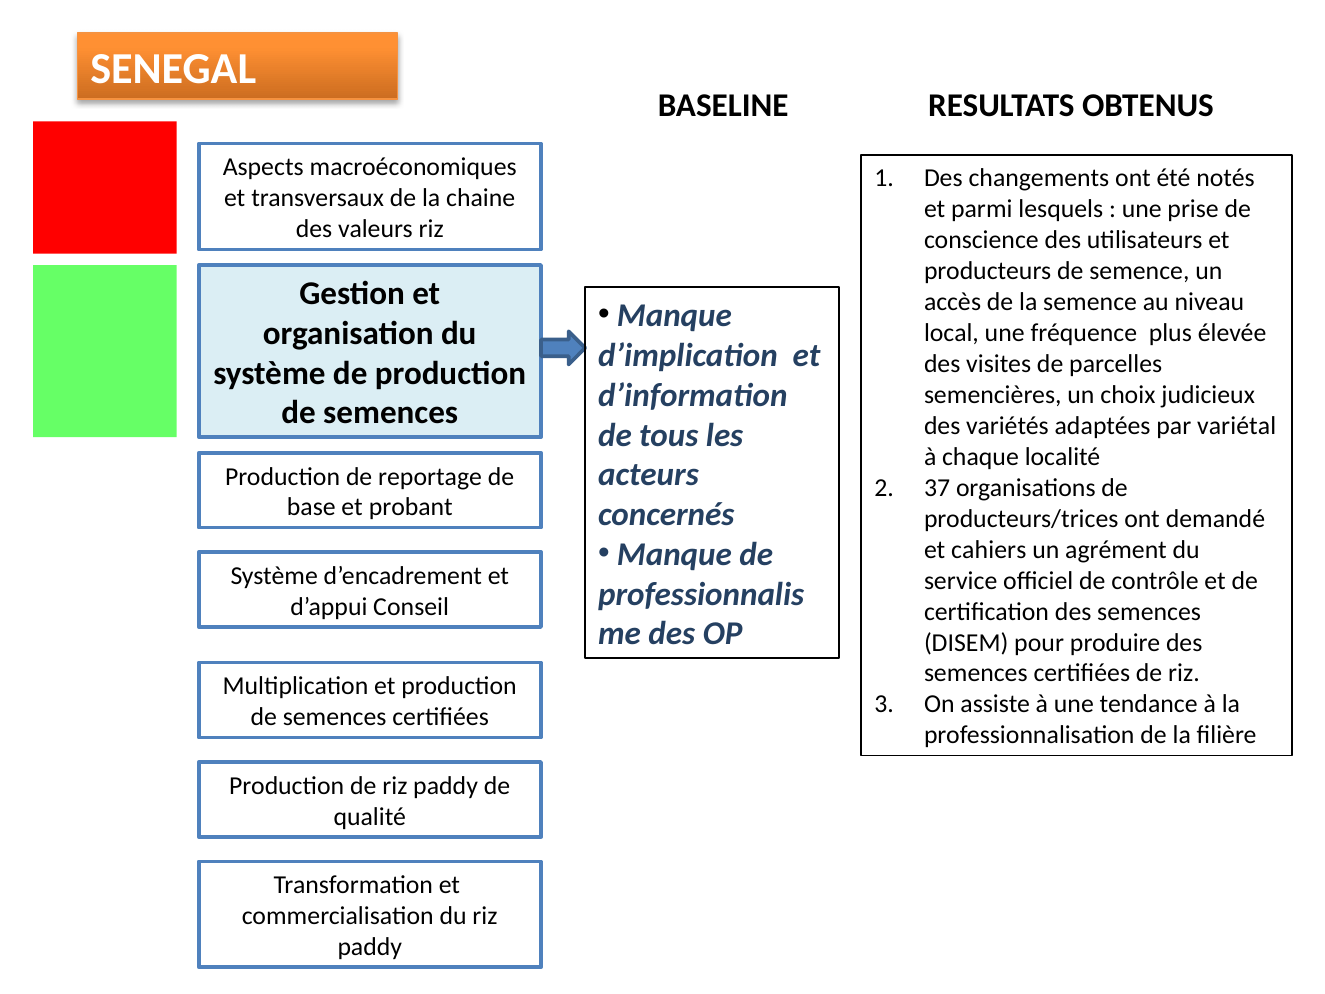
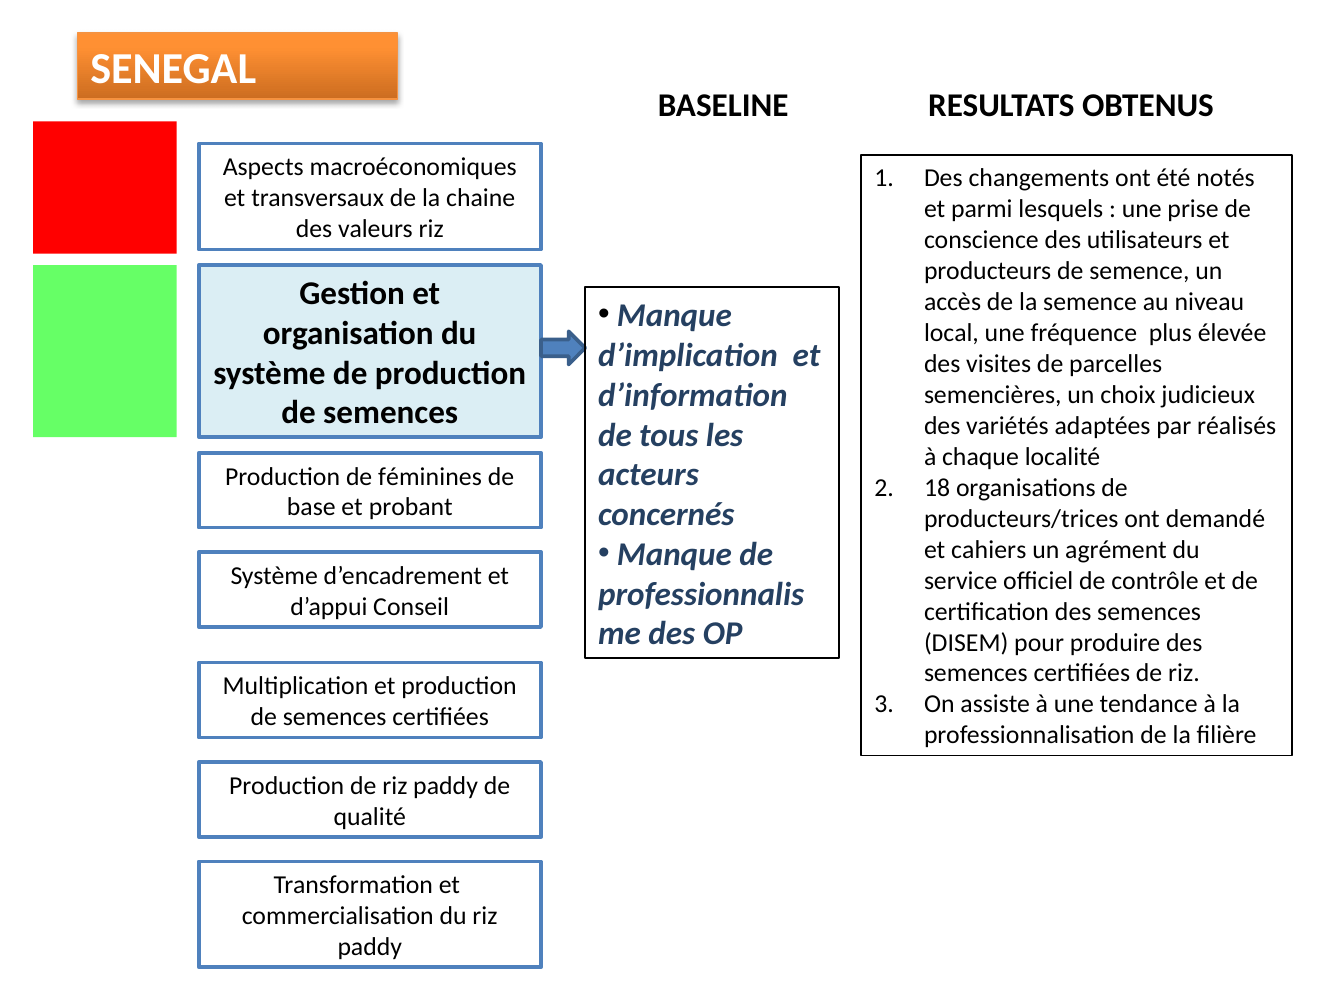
variétal: variétal -> réalisés
reportage: reportage -> féminines
37: 37 -> 18
